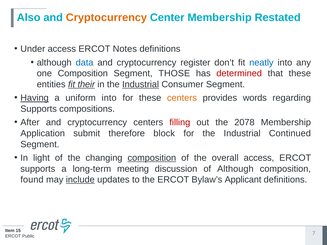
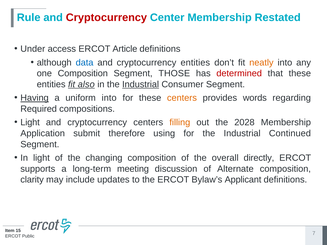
Also: Also -> Rule
Cryptocurrency at (106, 18) colour: orange -> red
Notes: Notes -> Article
cryptocurrency register: register -> entities
neatly colour: blue -> orange
their: their -> also
Supports at (39, 109): Supports -> Required
After at (30, 123): After -> Light
filling colour: red -> orange
2078: 2078 -> 2028
block: block -> using
composition at (152, 158) underline: present -> none
overall access: access -> directly
of Although: Although -> Alternate
found: found -> clarity
include underline: present -> none
